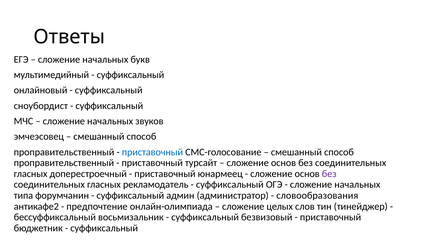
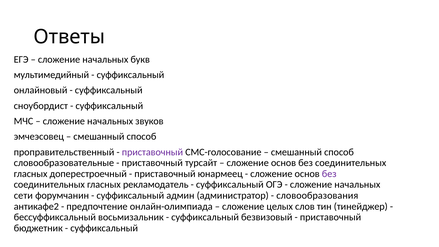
приставочный at (152, 152) colour: blue -> purple
проправительственный at (64, 163): проправительственный -> словообразовательные
типа: типа -> сети
